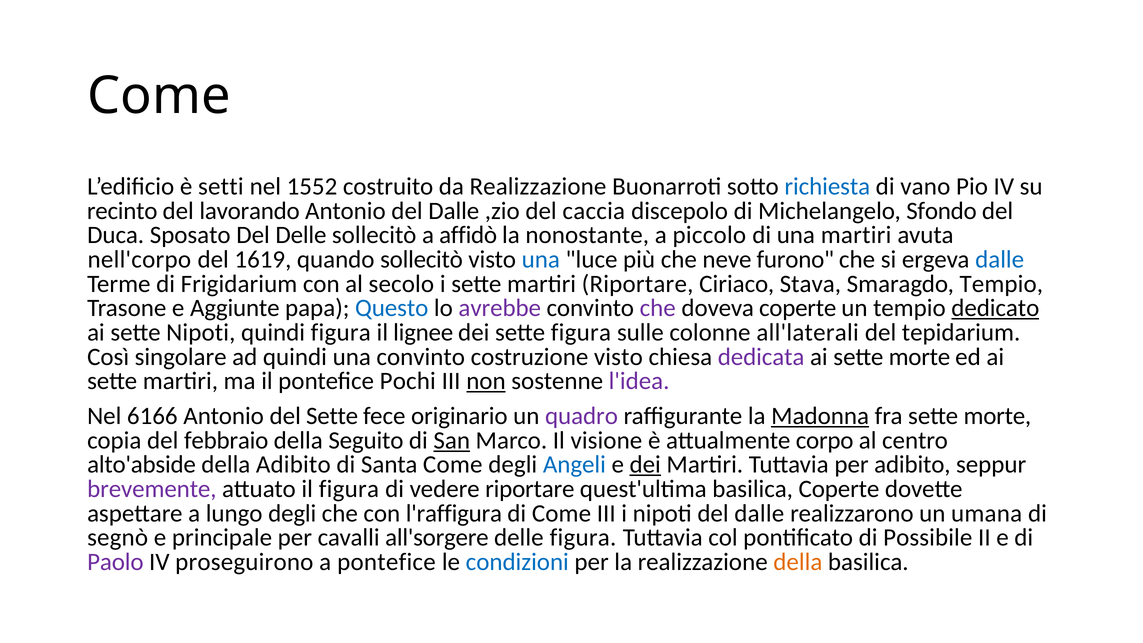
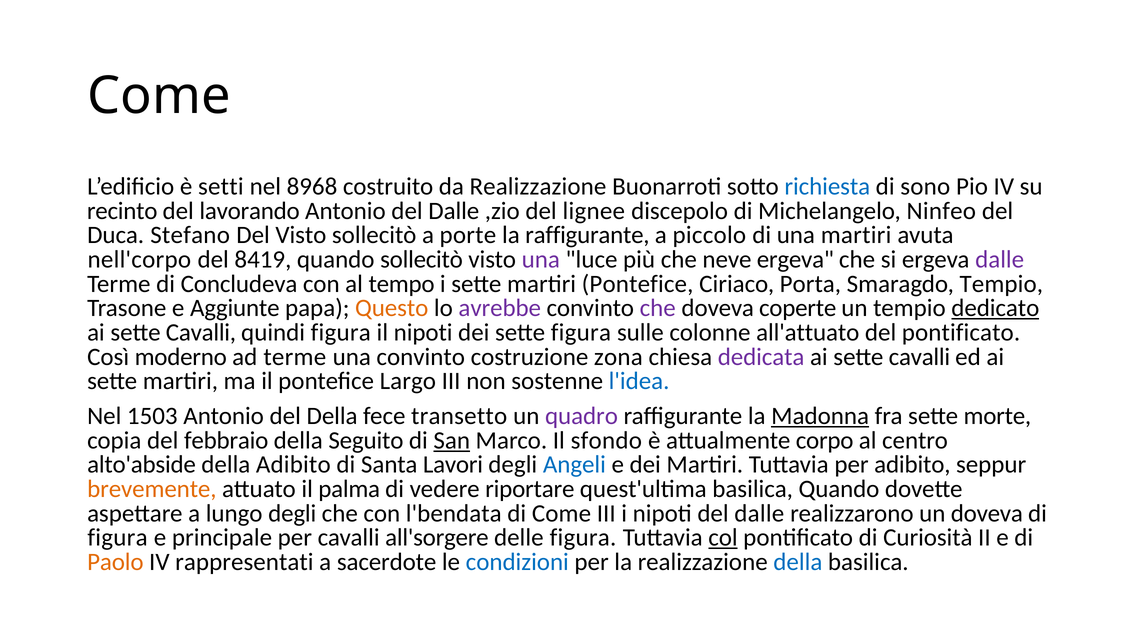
1552: 1552 -> 8968
vano: vano -> sono
caccia: caccia -> lignee
Sfondo: Sfondo -> Ninfeo
Sposato: Sposato -> Stefano
Del Delle: Delle -> Visto
affidò: affidò -> porte
la nonostante: nonostante -> raffigurante
1619: 1619 -> 8419
una at (541, 260) colour: blue -> purple
neve furono: furono -> ergeva
dalle at (1000, 260) colour: blue -> purple
Frigidarium: Frigidarium -> Concludeva
secolo: secolo -> tempo
martiri Riportare: Riportare -> Pontefice
Stava: Stava -> Porta
Questo colour: blue -> orange
Nipoti at (201, 332): Nipoti -> Cavalli
il lignee: lignee -> nipoti
all'laterali: all'laterali -> all'attuato
del tepidarium: tepidarium -> pontificato
singolare: singolare -> moderno
ad quindi: quindi -> terme
costruzione visto: visto -> zona
morte at (919, 357): morte -> cavalli
Pochi: Pochi -> Largo
non underline: present -> none
l'idea colour: purple -> blue
6166: 6166 -> 1503
del Sette: Sette -> Della
originario: originario -> transetto
visione: visione -> sfondo
Santa Come: Come -> Lavori
dei at (645, 465) underline: present -> none
brevemente colour: purple -> orange
il figura: figura -> palma
basilica Coperte: Coperte -> Quando
l'raffigura: l'raffigura -> l'bendata
un umana: umana -> doveva
segnò at (118, 538): segnò -> figura
col underline: none -> present
Possibile: Possibile -> Curiosità
Paolo colour: purple -> orange
proseguirono: proseguirono -> rappresentati
a pontefice: pontefice -> sacerdote
della at (798, 562) colour: orange -> blue
